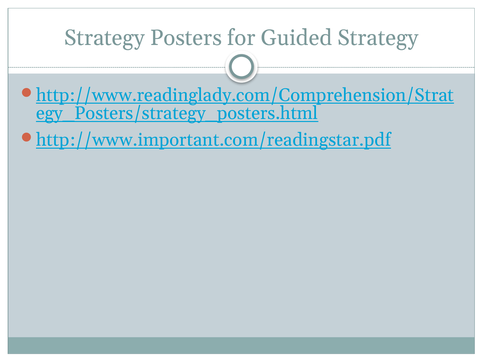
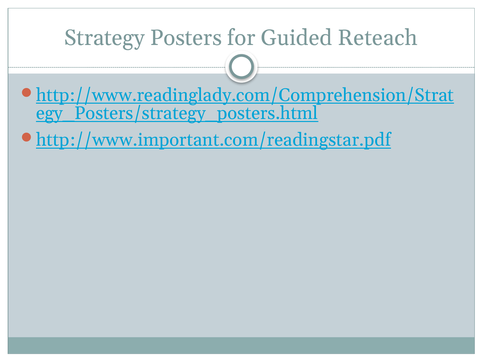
Guided Strategy: Strategy -> Reteach
